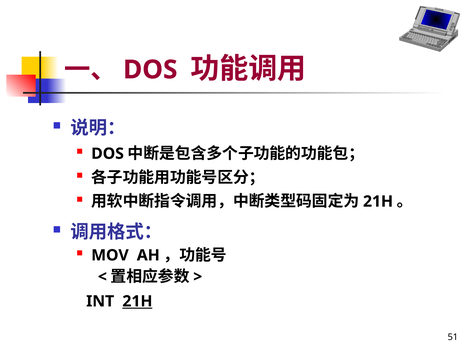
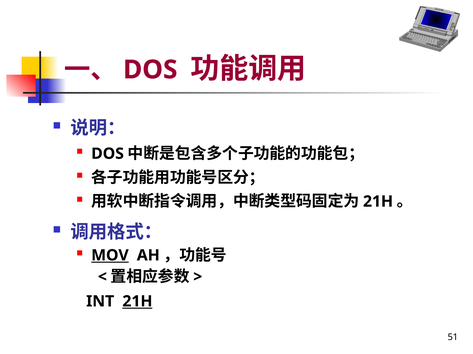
MOV underline: none -> present
